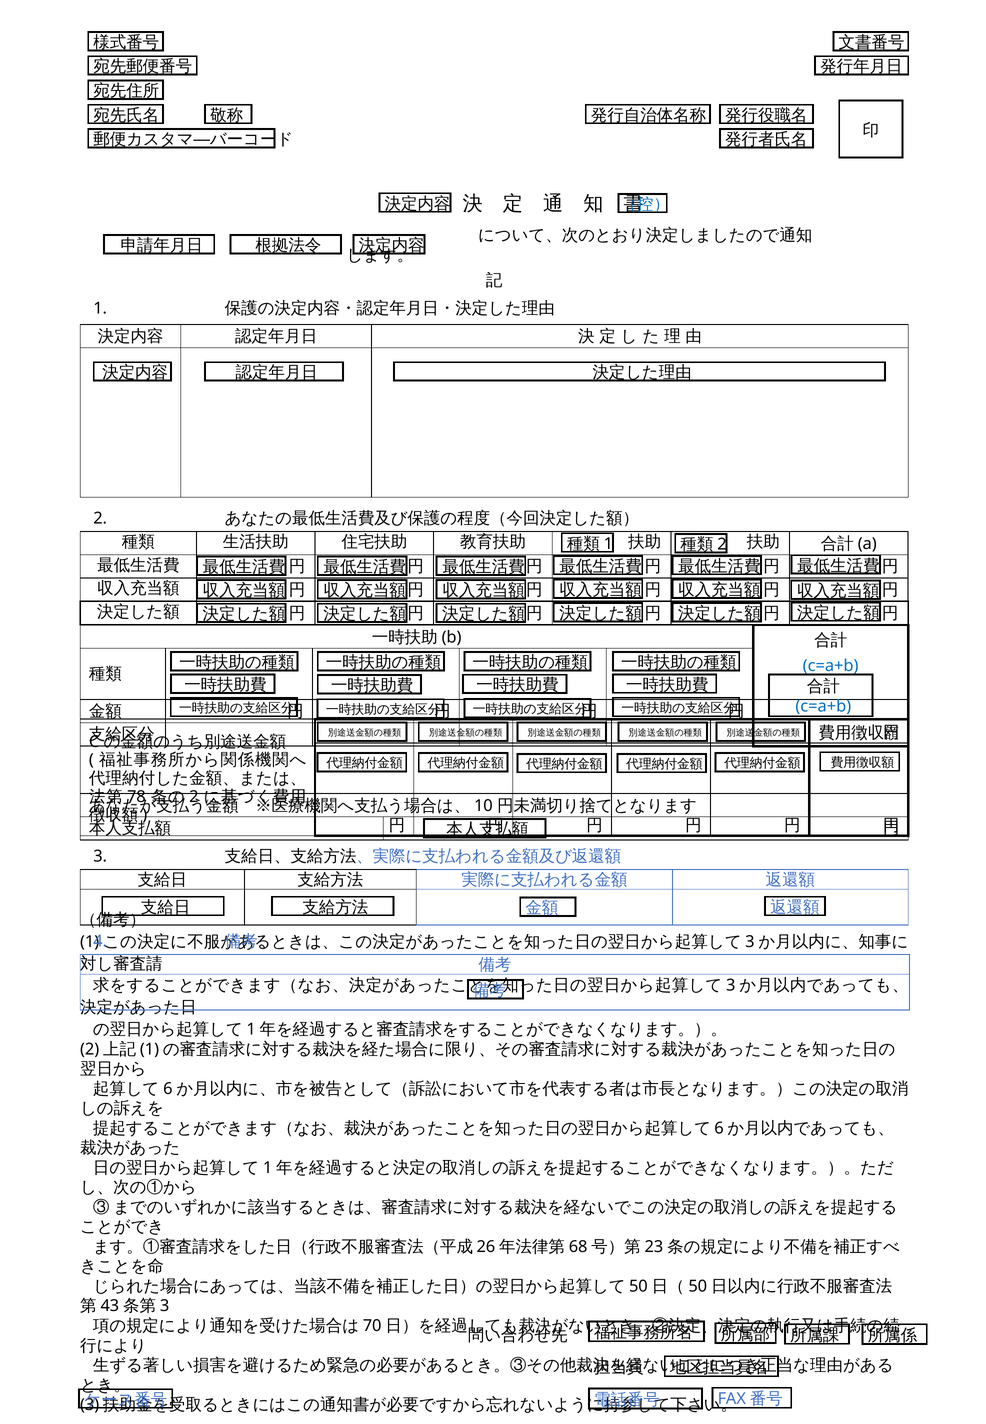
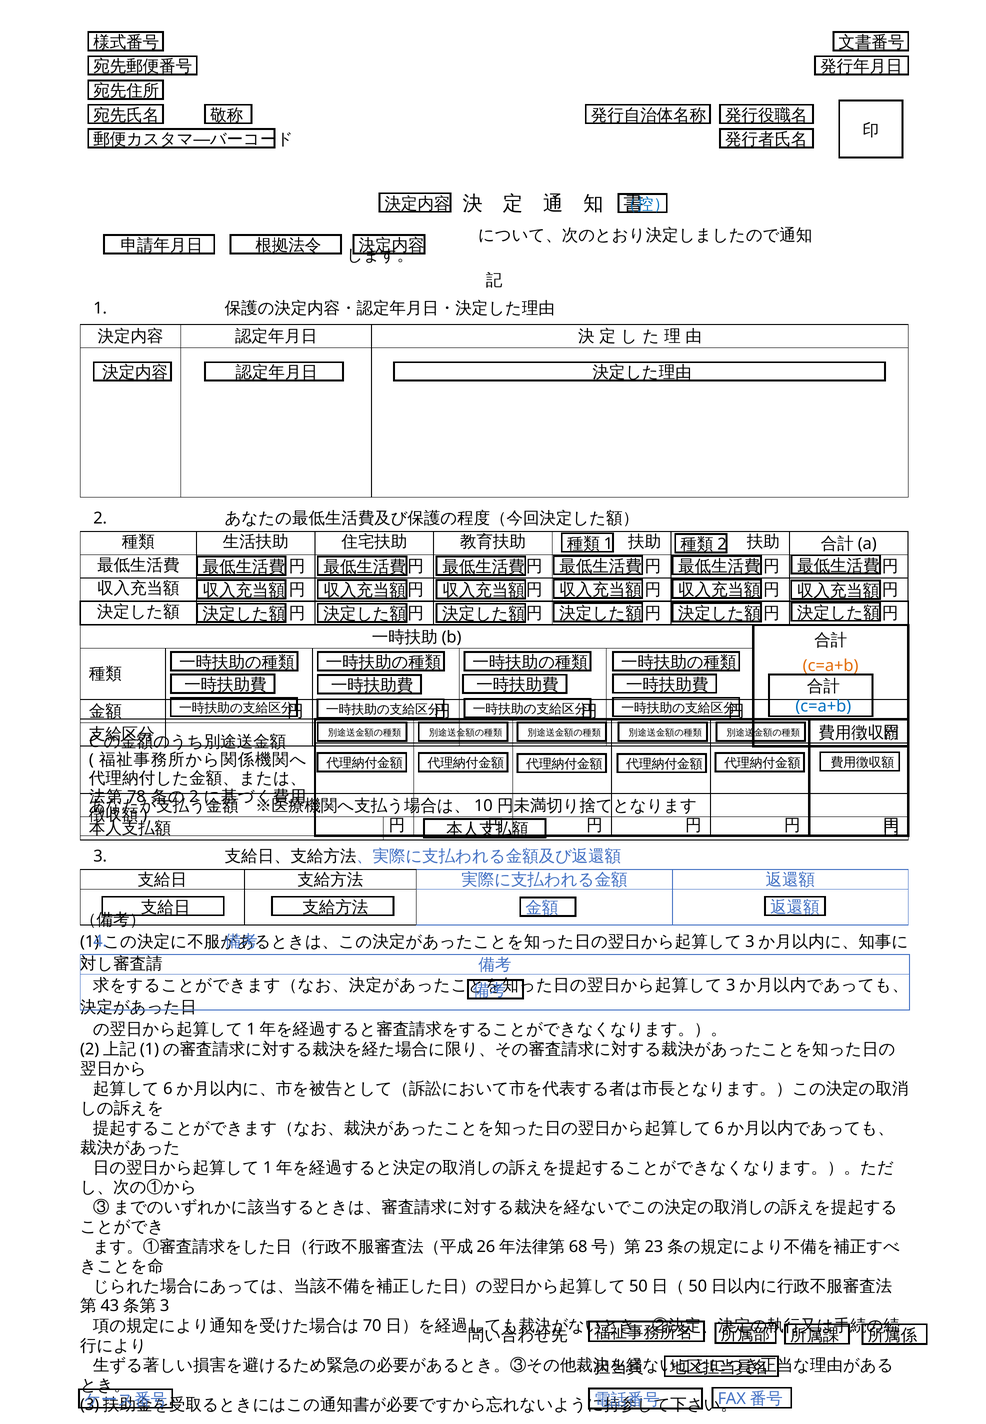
c=a+b at (831, 666) colour: blue -> orange
